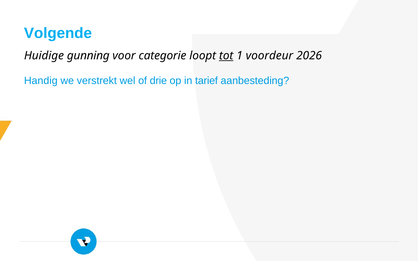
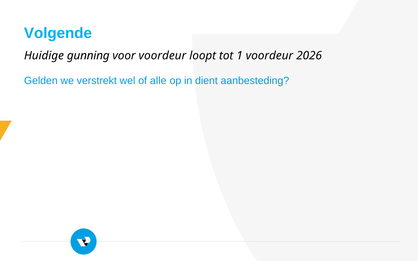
voor categorie: categorie -> voordeur
tot underline: present -> none
Handig: Handig -> Gelden
drie: drie -> alle
tarief: tarief -> dient
